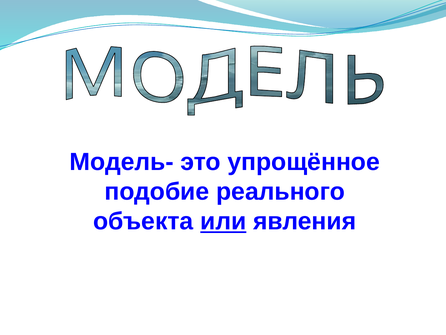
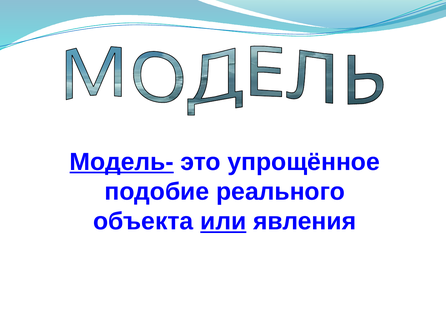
Модель- underline: none -> present
